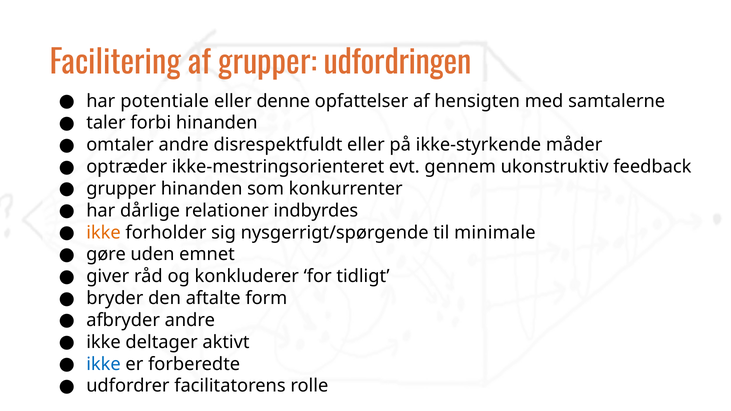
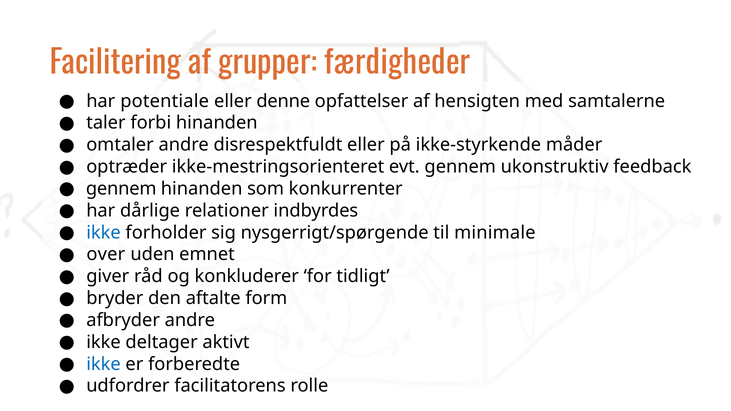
udfordringen: udfordringen -> færdigheder
grupper at (121, 189): grupper -> gennem
ikke at (104, 233) colour: orange -> blue
gøre: gøre -> over
